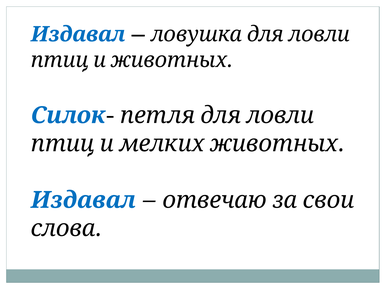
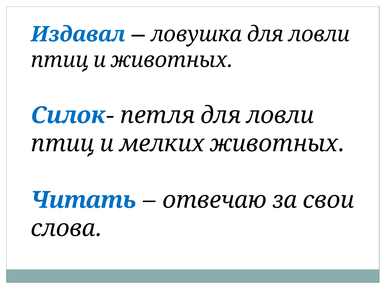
Издавал at (83, 200): Издавал -> Читать
